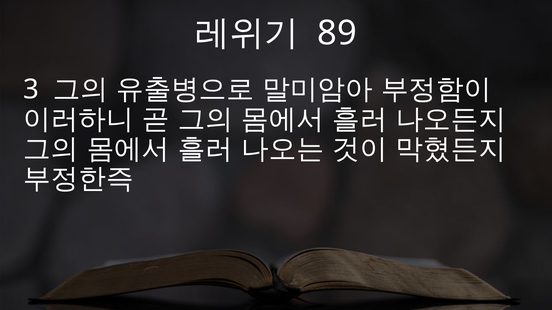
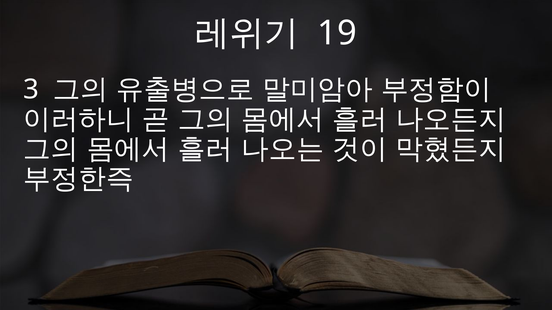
89: 89 -> 19
